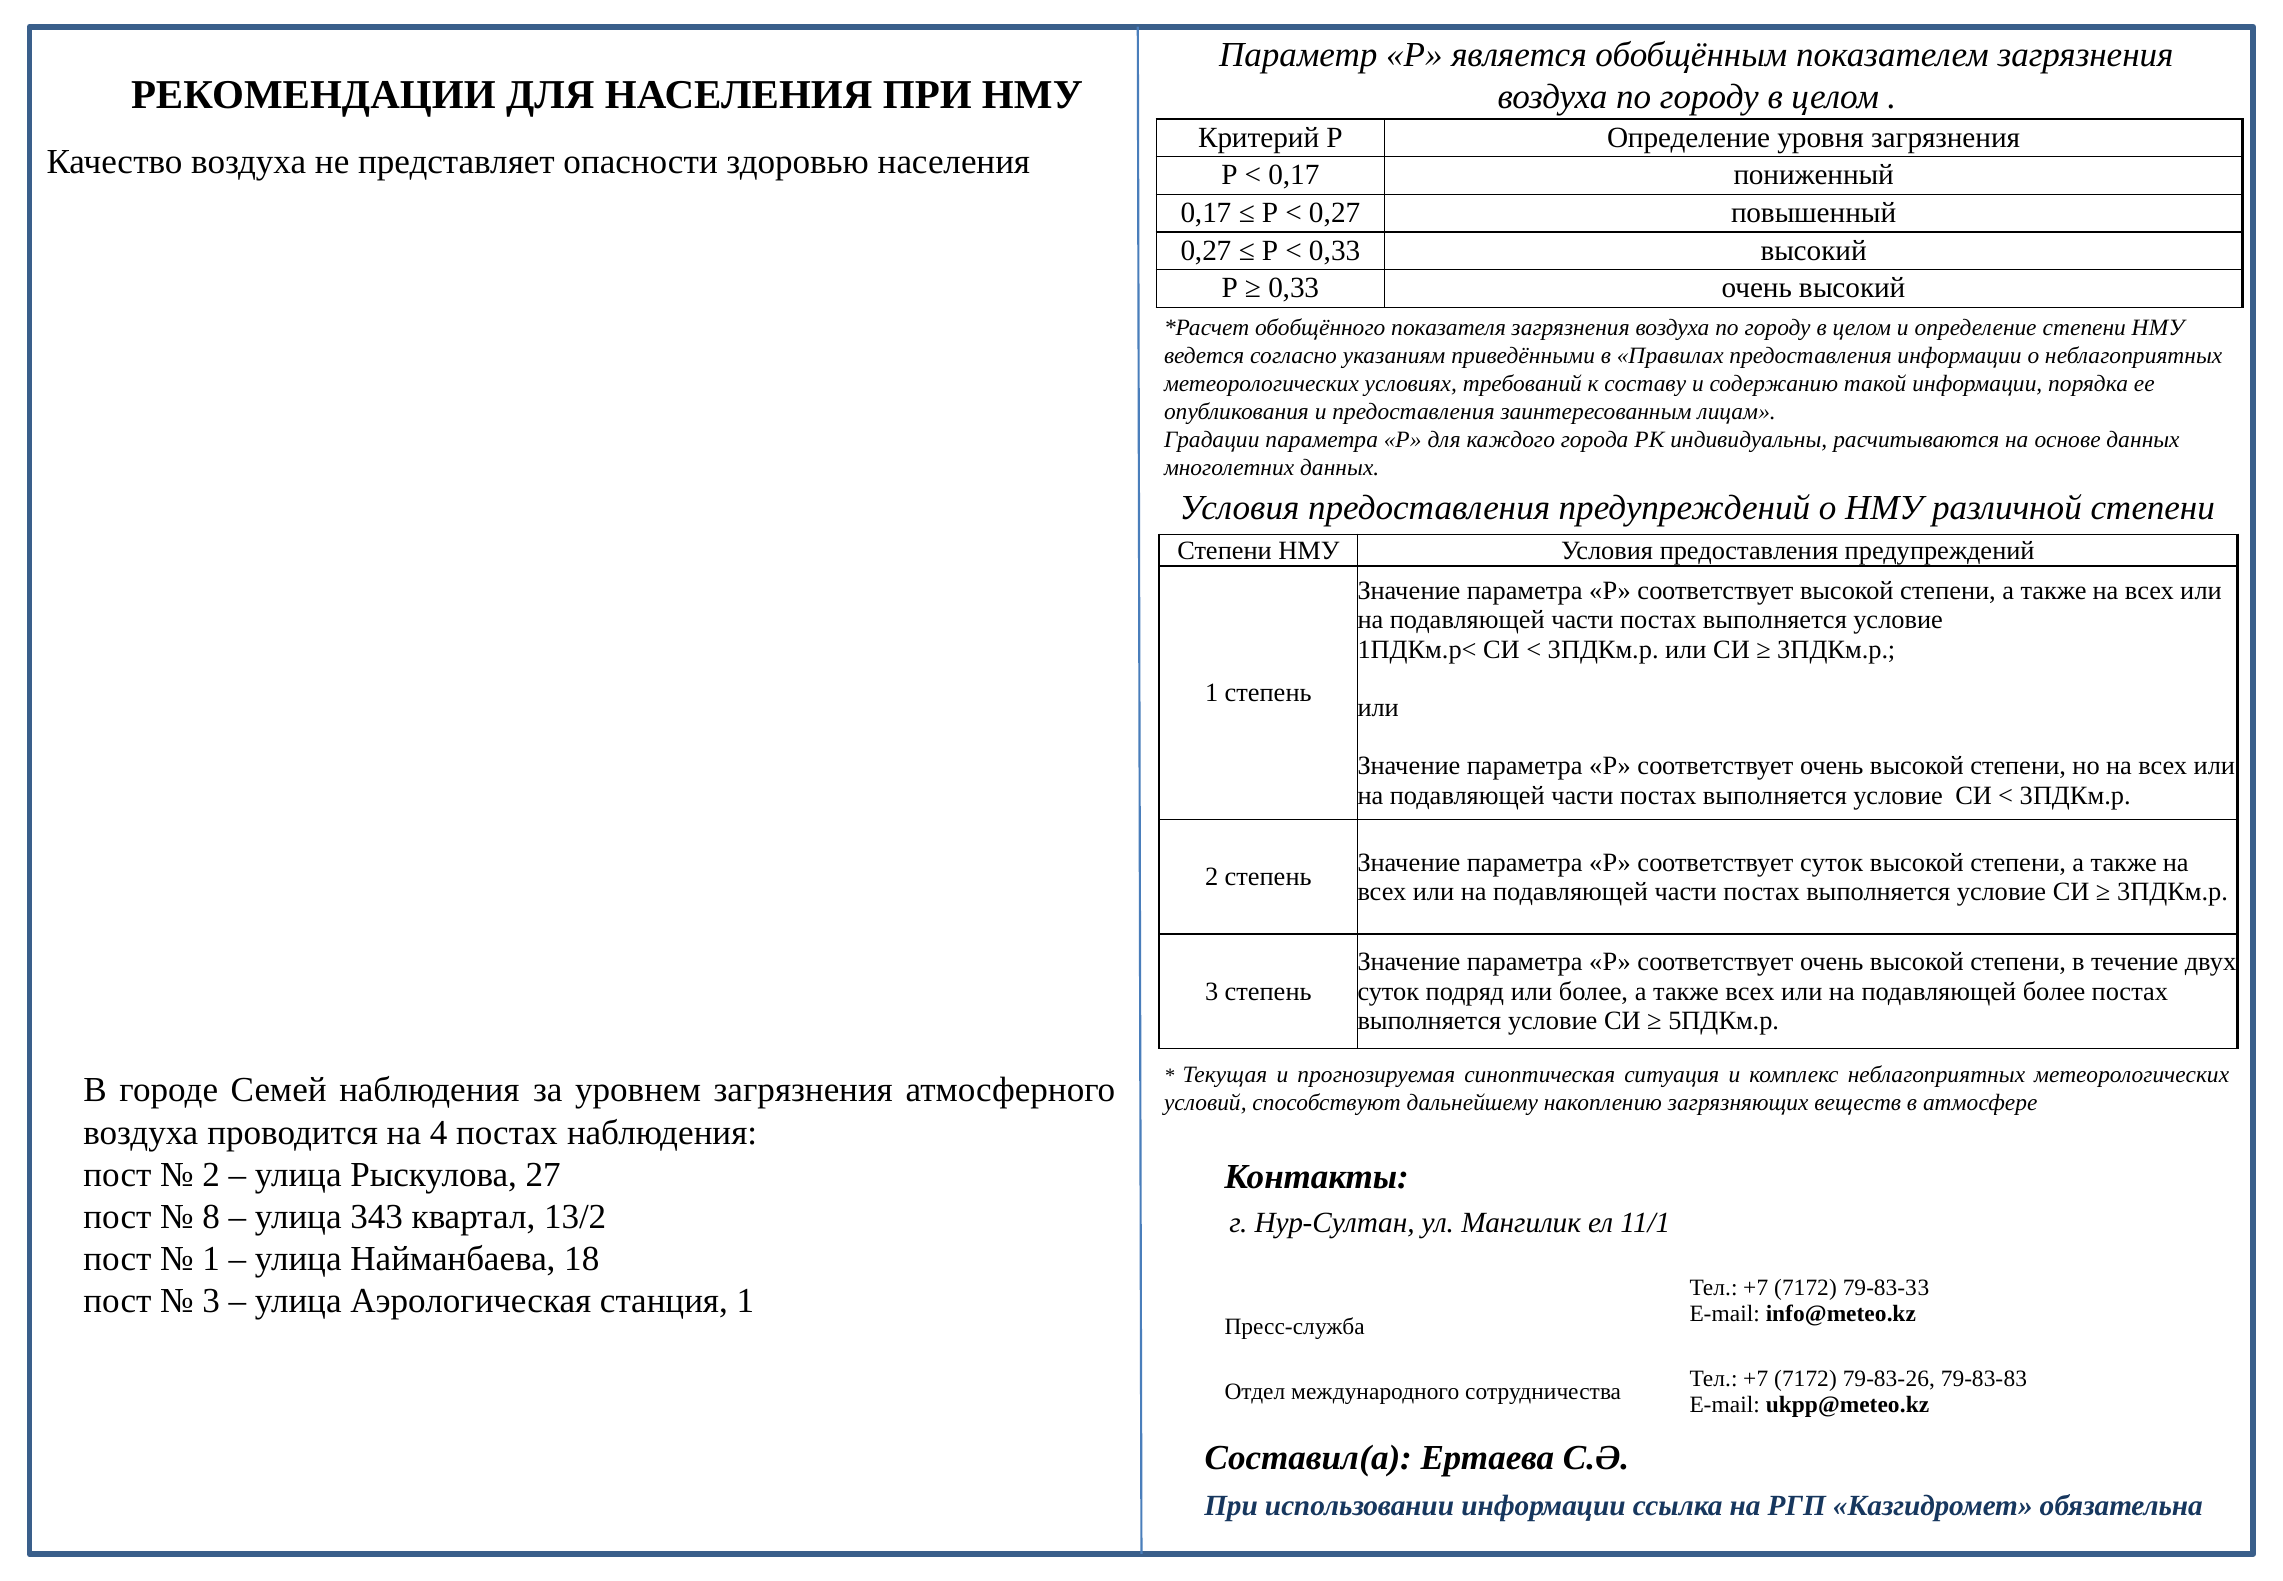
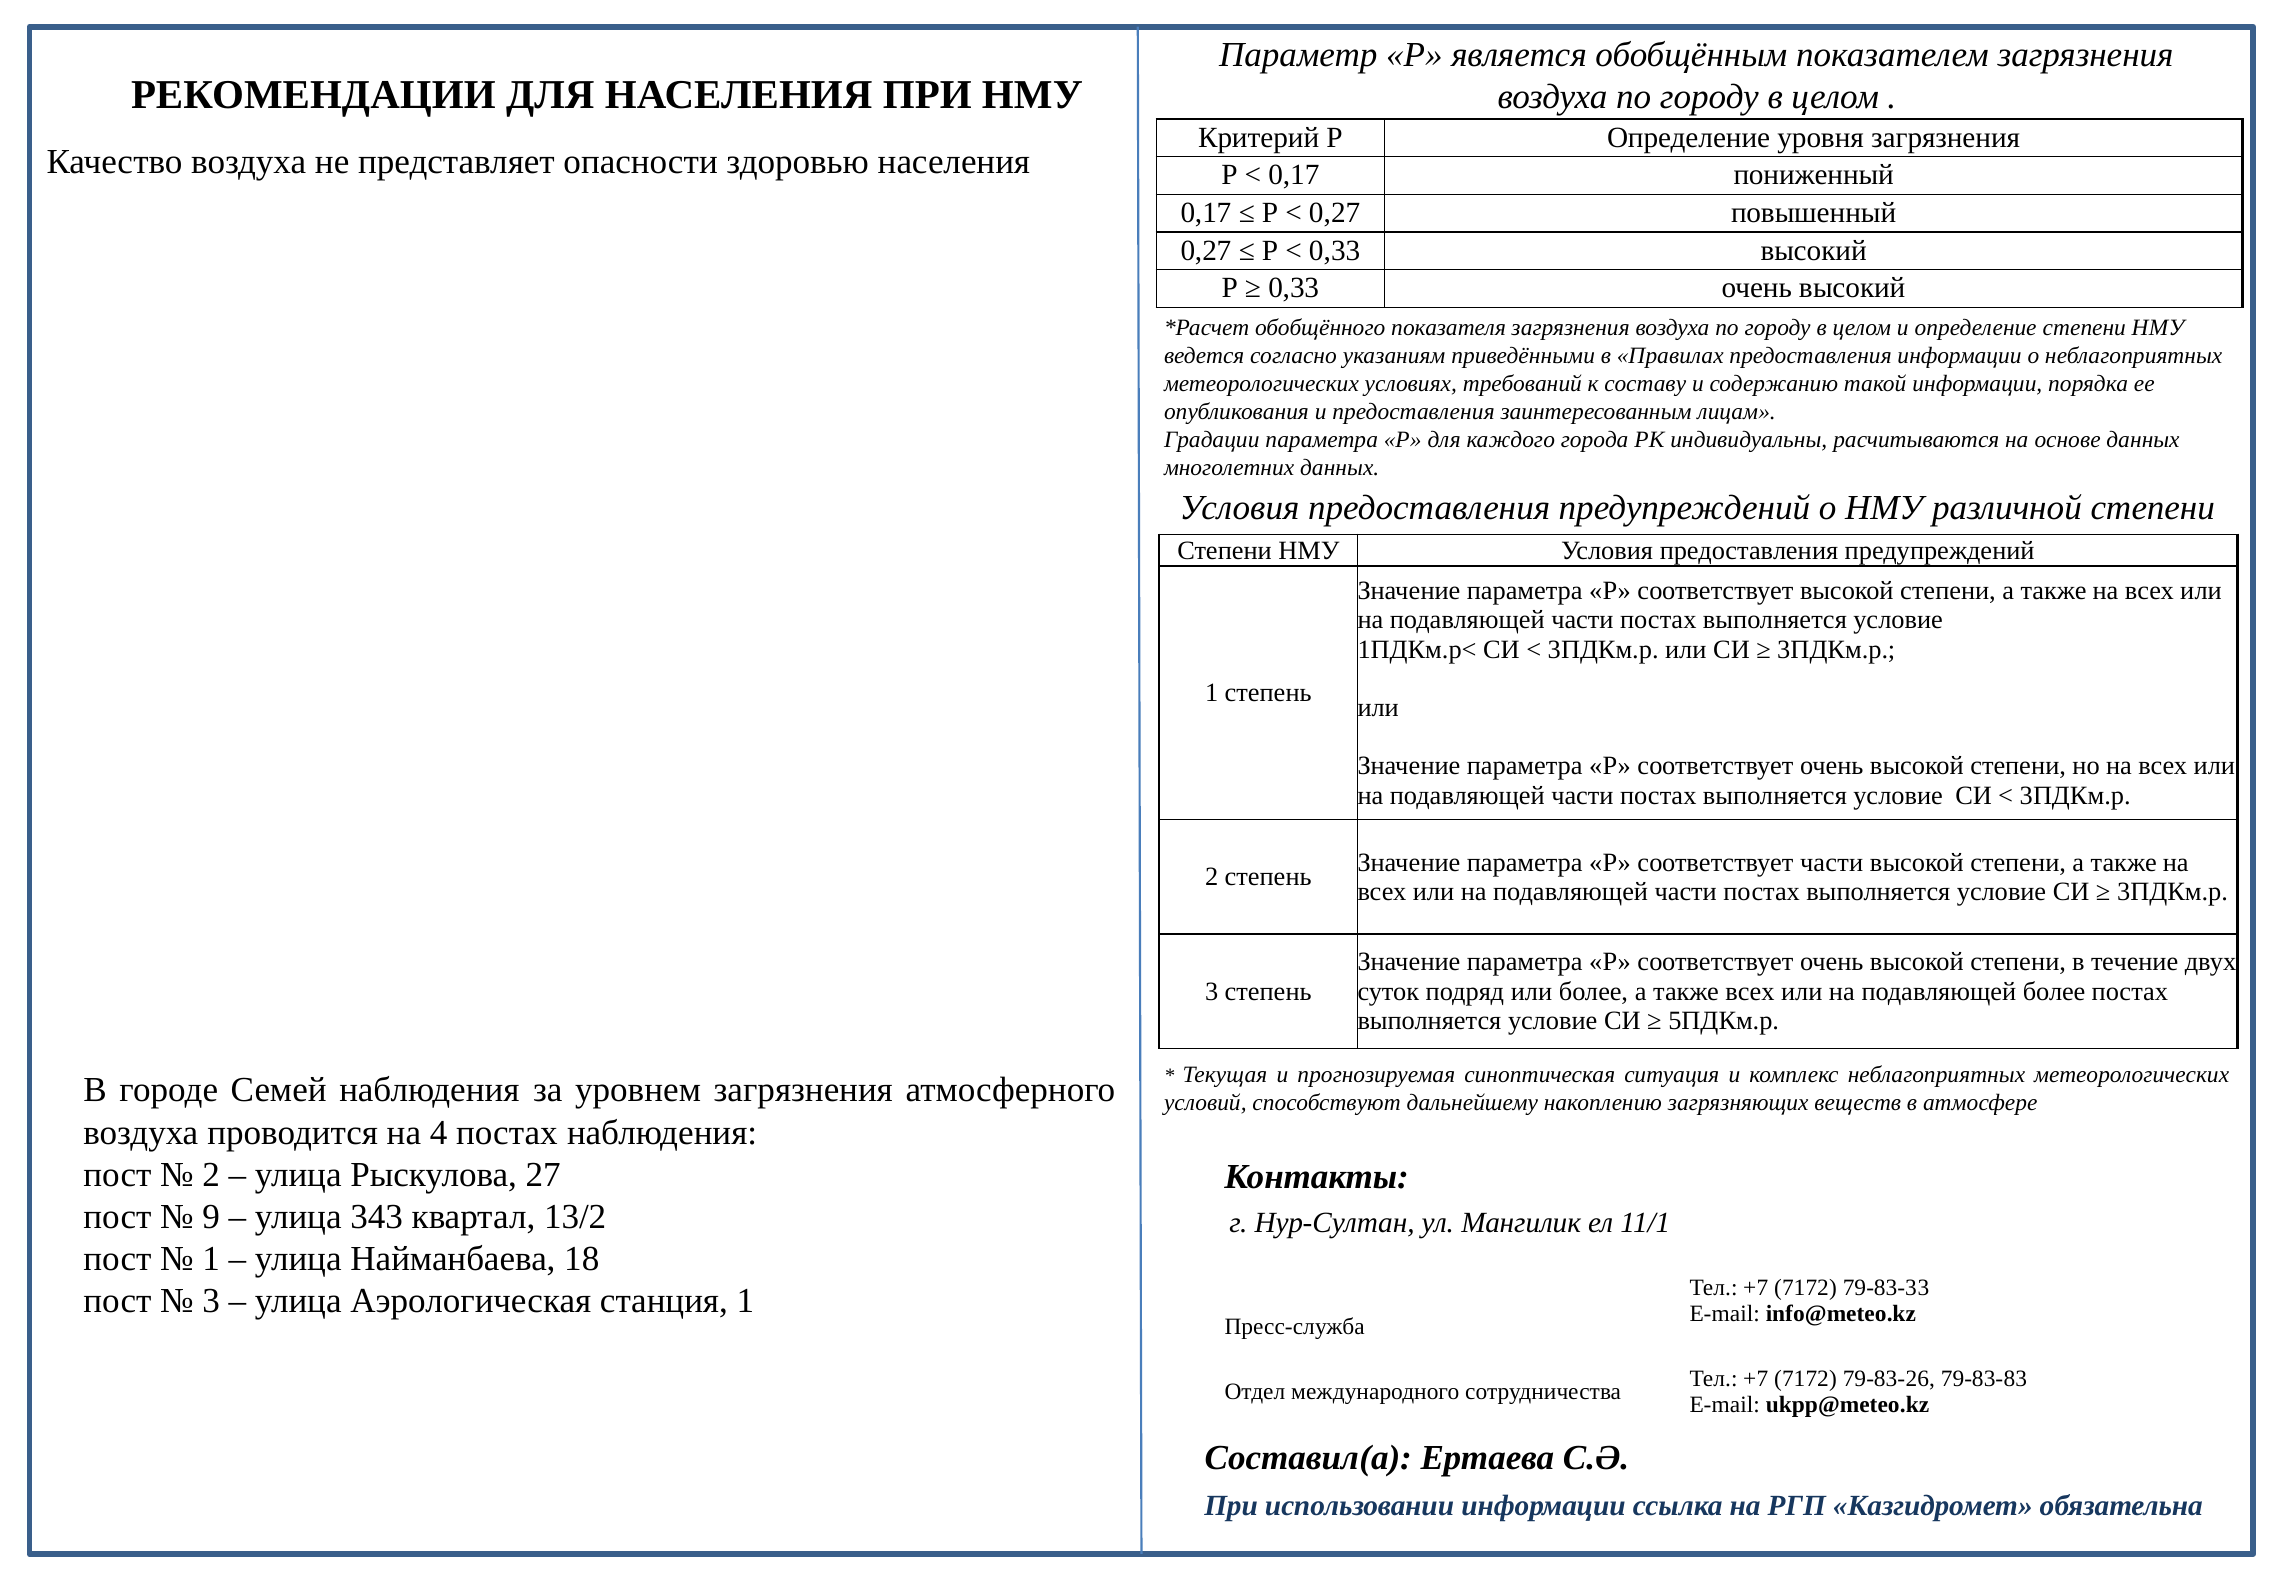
соответствует суток: суток -> части
8: 8 -> 9
